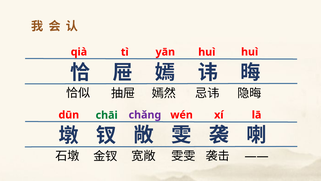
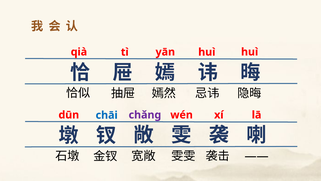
chāi colour: green -> blue
